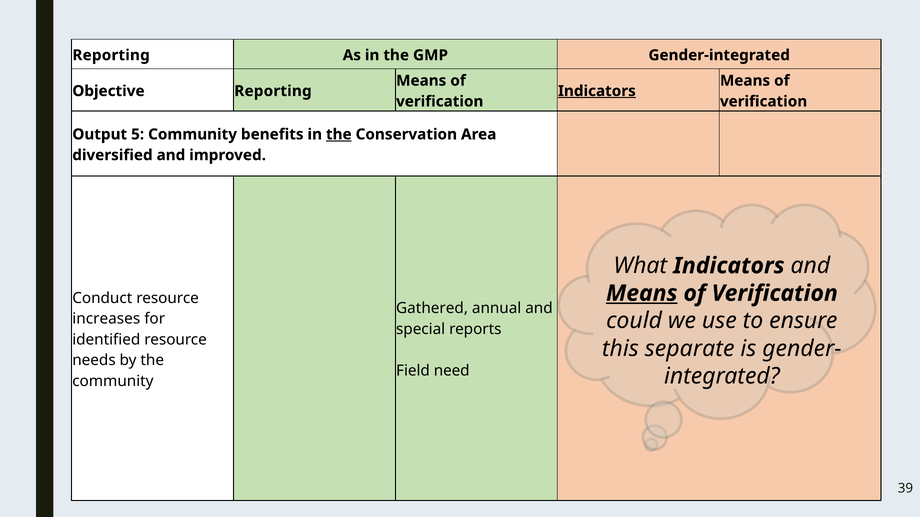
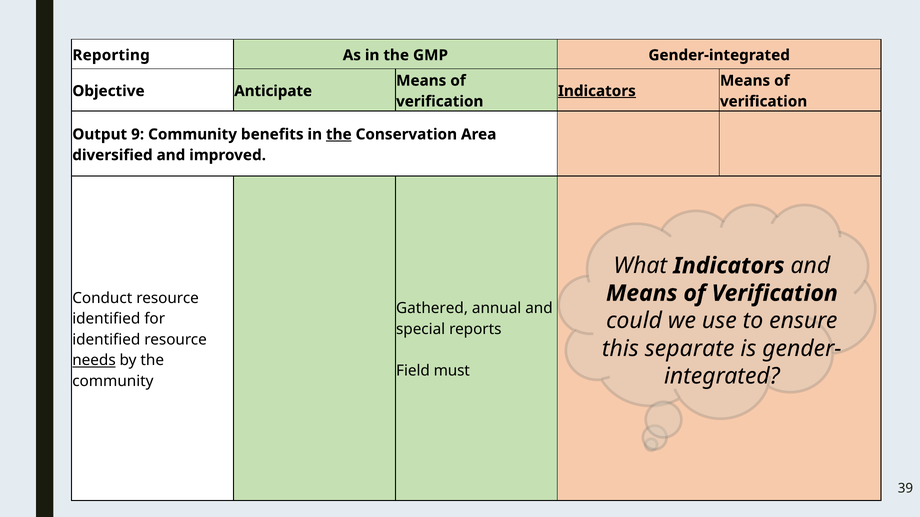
Objective Reporting: Reporting -> Anticipate
5: 5 -> 9
Means at (642, 294) underline: present -> none
increases at (106, 319): increases -> identified
needs underline: none -> present
need: need -> must
